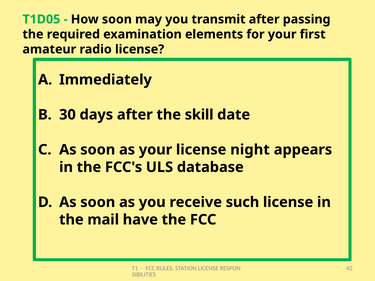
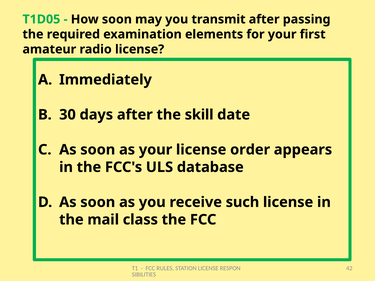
night: night -> order
have: have -> class
